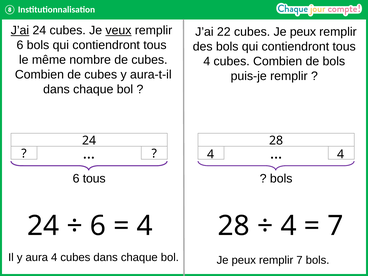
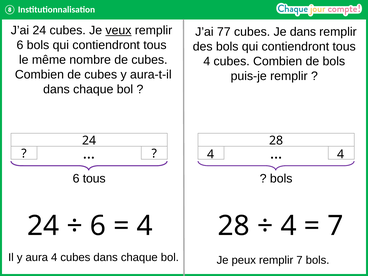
J’ai at (20, 30) underline: present -> none
22: 22 -> 77
cubes Je peux: peux -> dans
